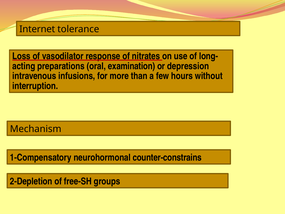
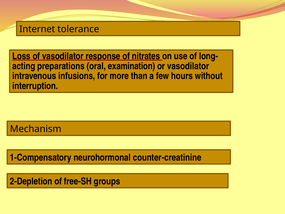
or depression: depression -> vasodilator
counter-constrains: counter-constrains -> counter-creatinine
